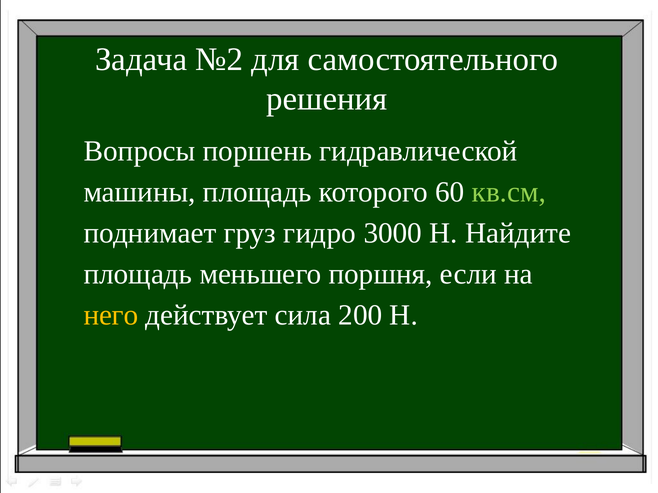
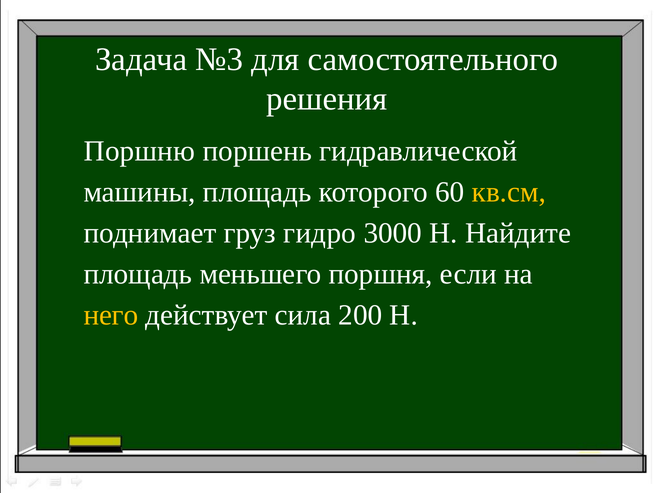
№2: №2 -> №3
Вопросы: Вопросы -> Поршню
кв.см colour: light green -> yellow
